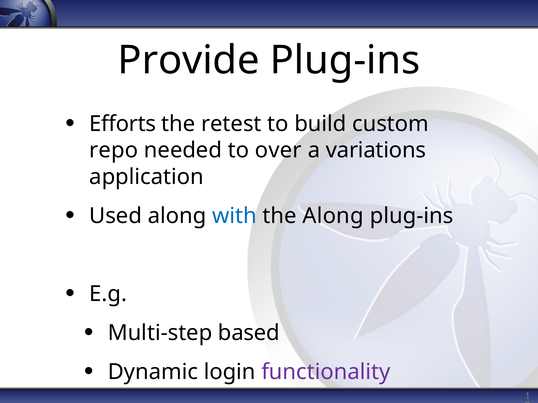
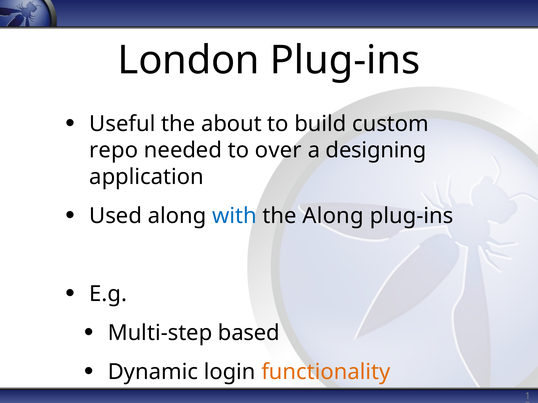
Provide: Provide -> London
Efforts: Efforts -> Useful
retest: retest -> about
variations: variations -> designing
functionality colour: purple -> orange
